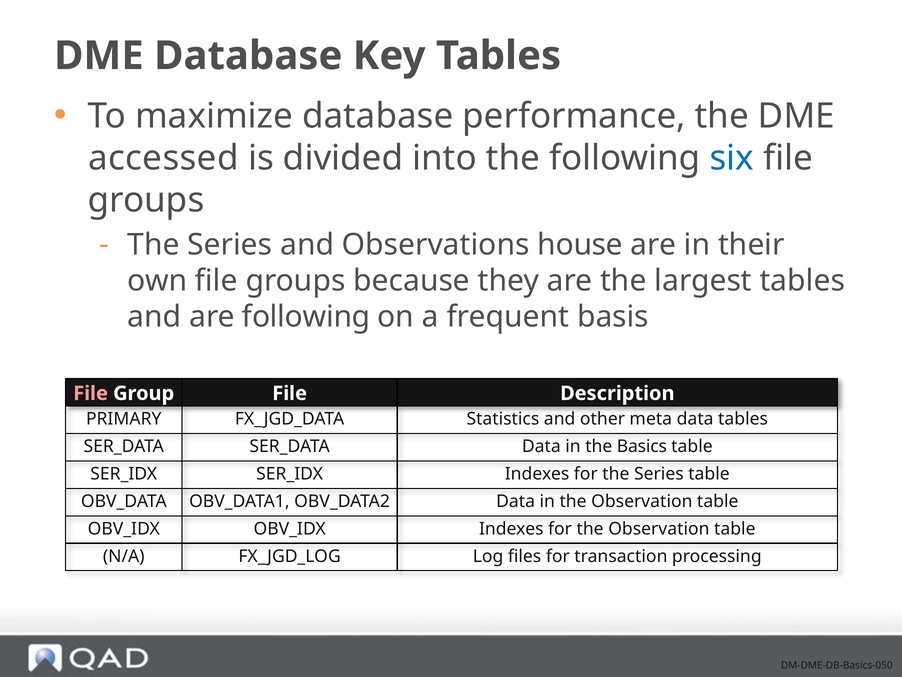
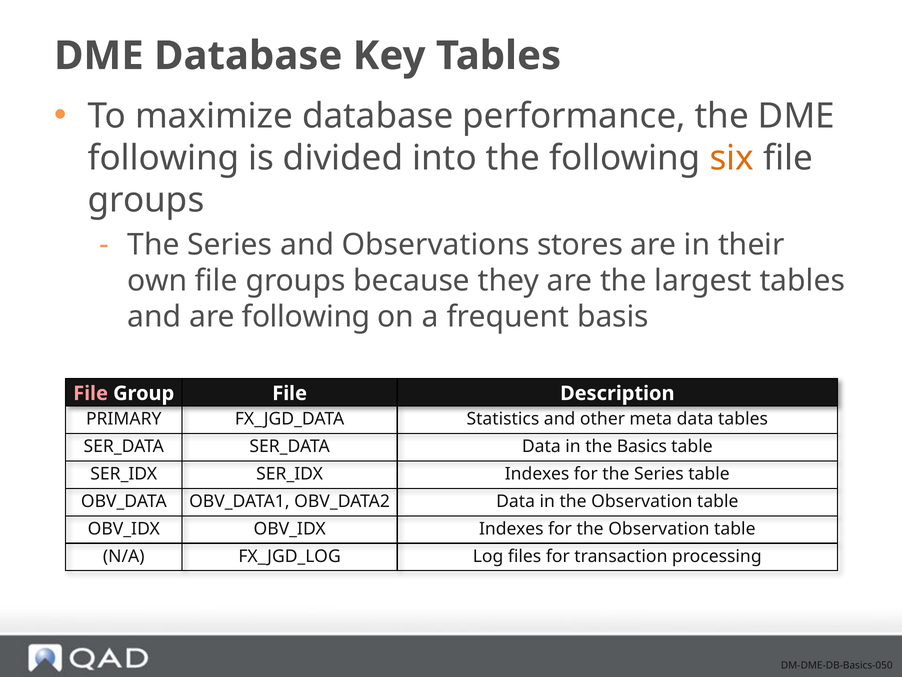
accessed at (163, 158): accessed -> following
six colour: blue -> orange
house: house -> stores
